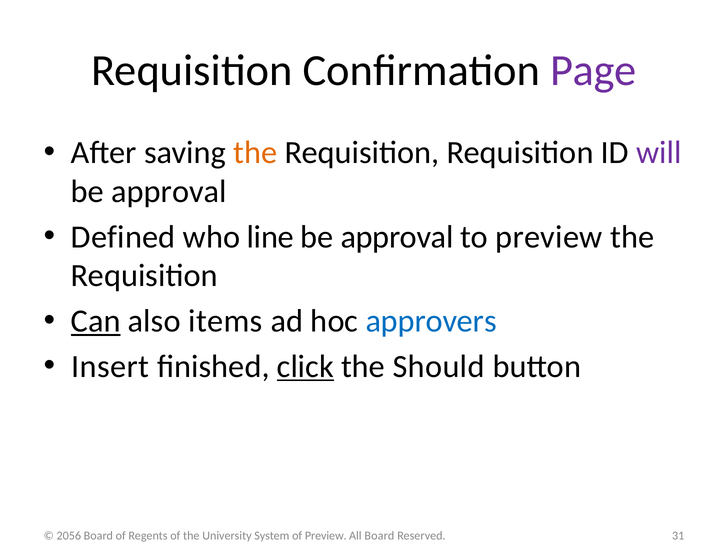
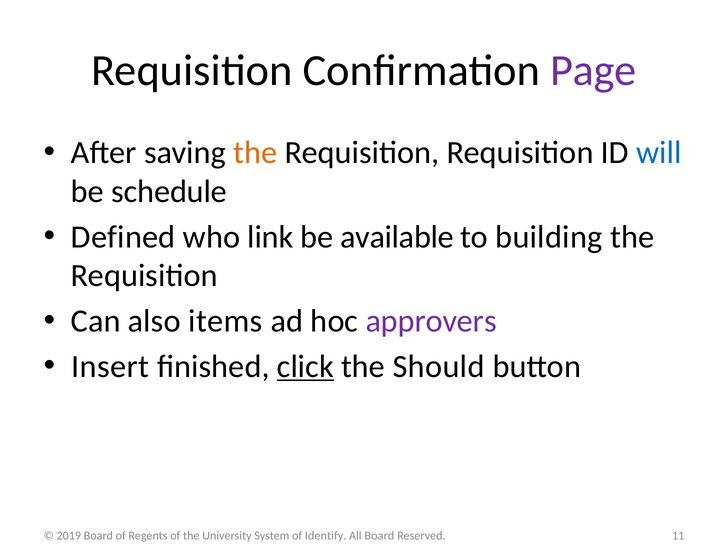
will colour: purple -> blue
approval at (169, 192): approval -> schedule
line: line -> link
approval at (397, 237): approval -> available
to preview: preview -> building
Can underline: present -> none
approvers colour: blue -> purple
2056: 2056 -> 2019
of Preview: Preview -> Identify
31: 31 -> 11
